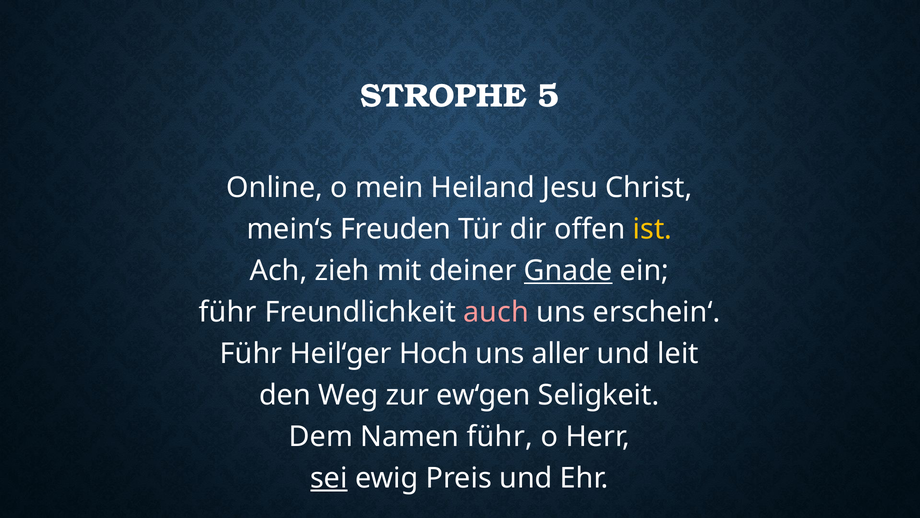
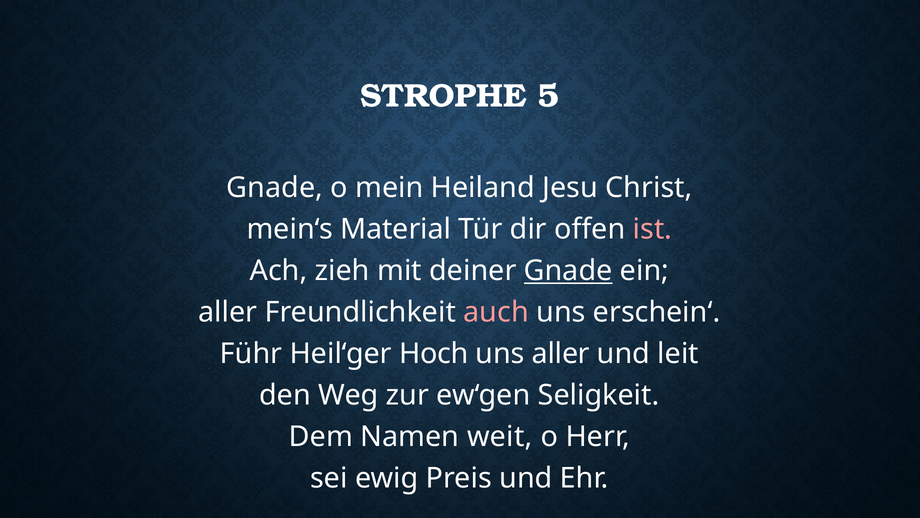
Online at (275, 188): Online -> Gnade
Freuden: Freuden -> Material
ist colour: yellow -> pink
führ at (228, 312): führ -> aller
Namen führ: führ -> weit
sei underline: present -> none
